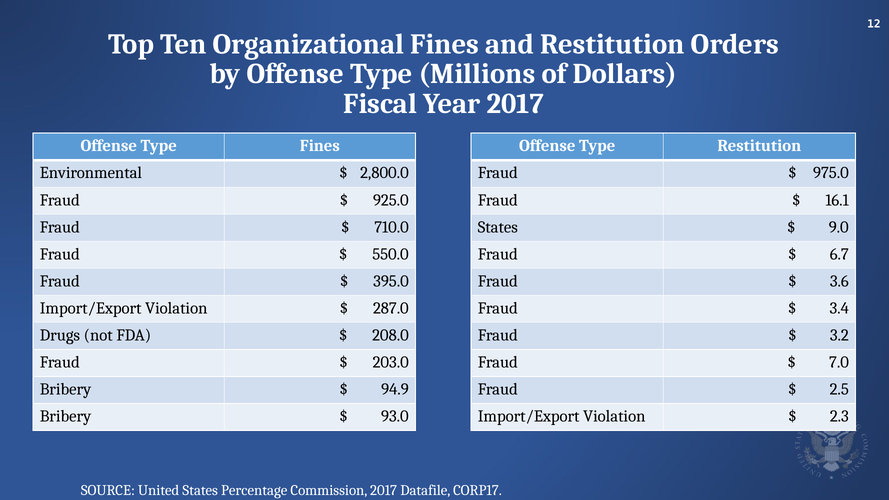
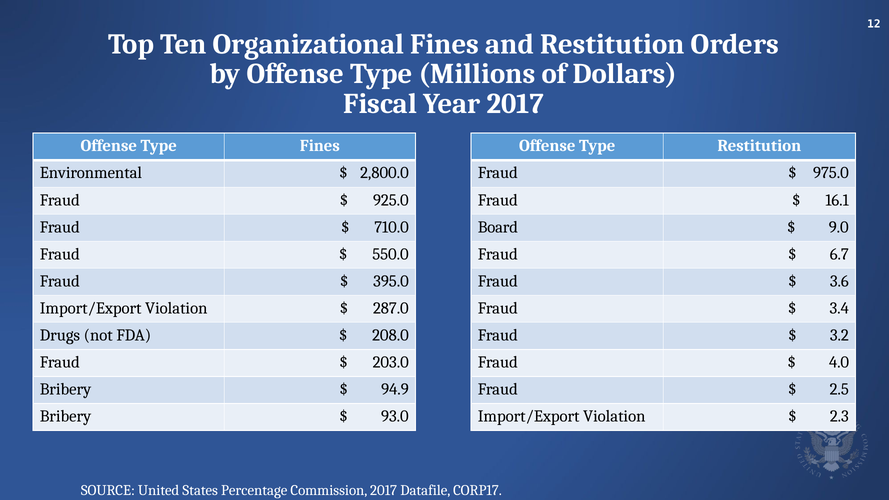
States at (498, 227): States -> Board
7.0: 7.0 -> 4.0
